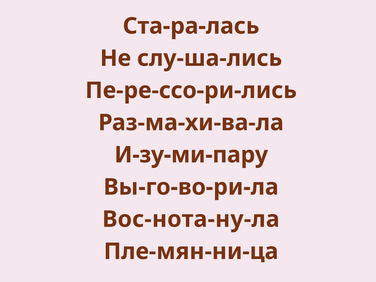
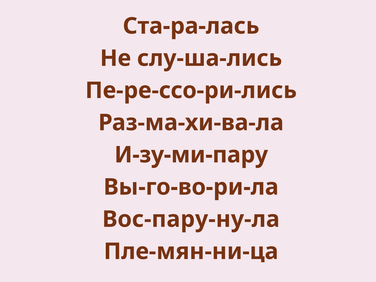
Вос-нота-ну-ла: Вос-нота-ну-ла -> Вос-пару-ну-ла
